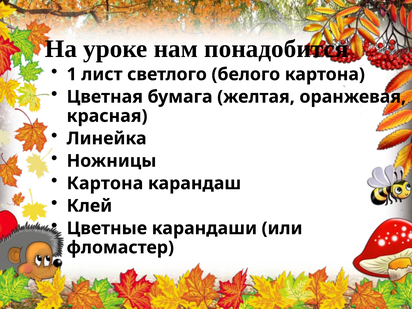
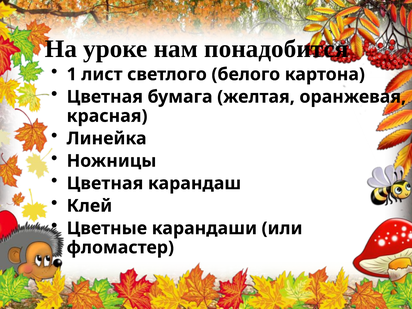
Картона at (105, 183): Картона -> Цветная
